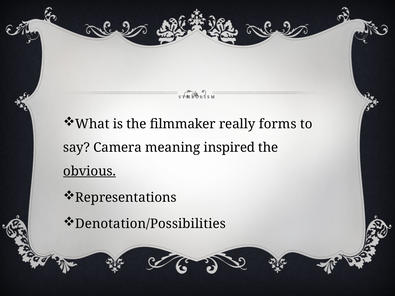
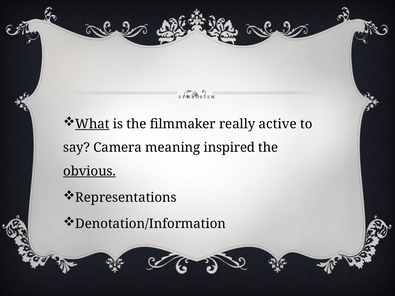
What underline: none -> present
forms: forms -> active
Denotation/Possibilities: Denotation/Possibilities -> Denotation/Information
